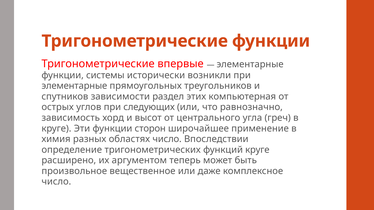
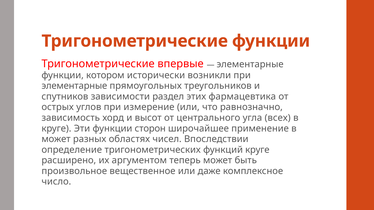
системы: системы -> котором
компьютерная: компьютерная -> фармацевтика
следующих: следующих -> измерение
греч: греч -> всех
химия at (56, 139): химия -> может
областях число: число -> чисел
